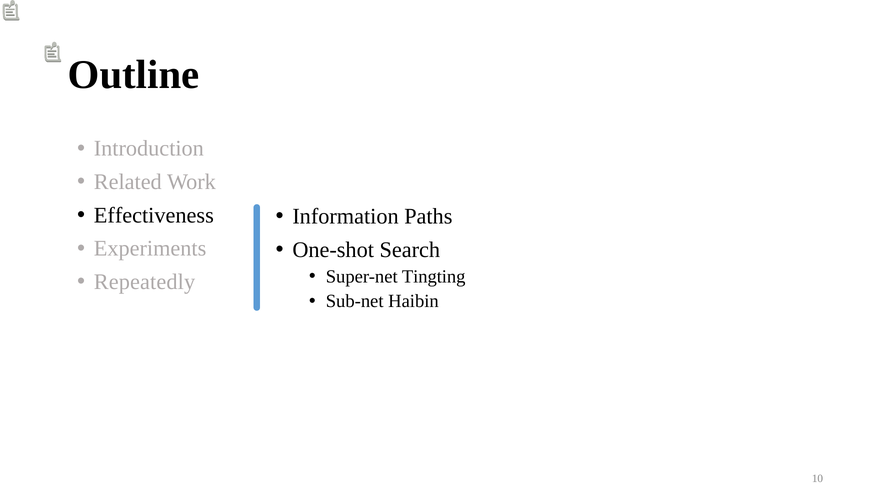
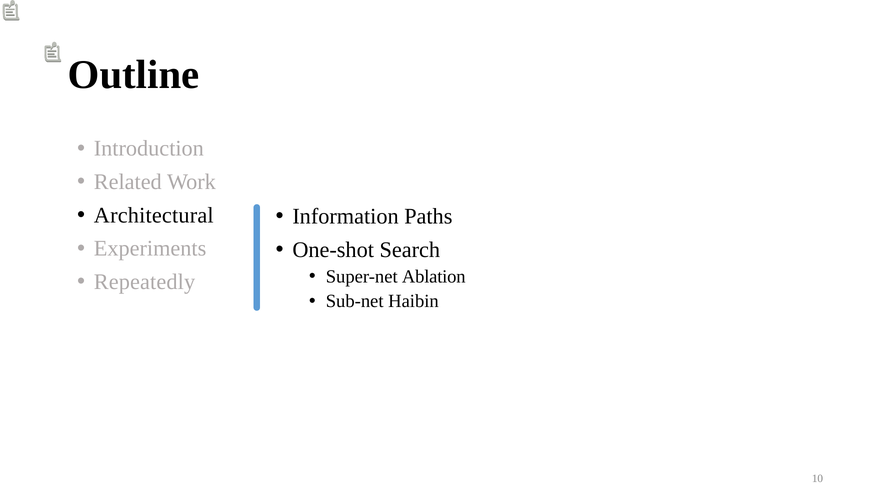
Effectiveness: Effectiveness -> Architectural
Tingting: Tingting -> Ablation
